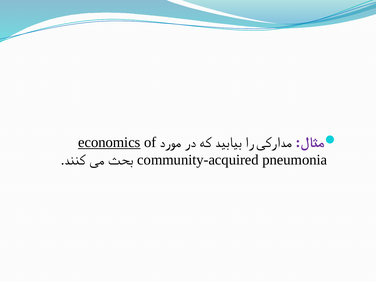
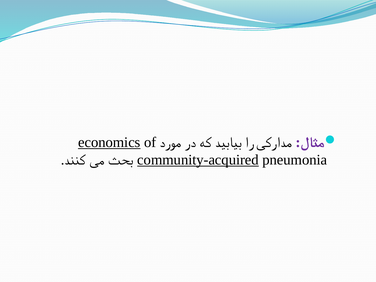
community-acquired underline: none -> present
